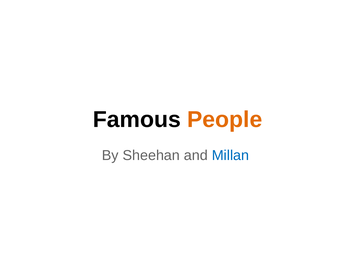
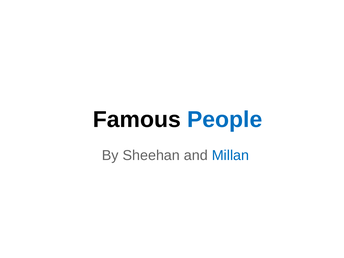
People colour: orange -> blue
